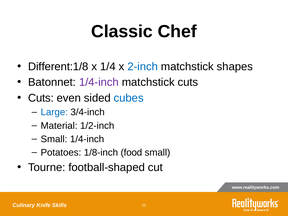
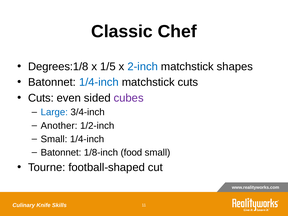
Different:1/8: Different:1/8 -> Degrees:1/8
1/4: 1/4 -> 1/5
1/4-inch at (99, 82) colour: purple -> blue
cubes colour: blue -> purple
Material: Material -> Another
Potatoes at (61, 153): Potatoes -> Batonnet
